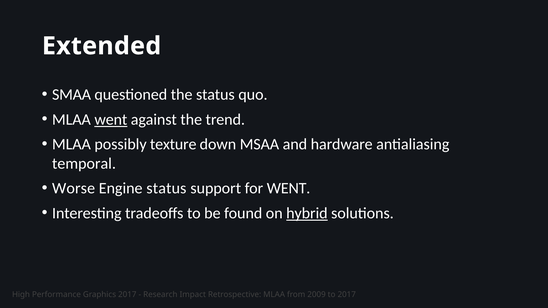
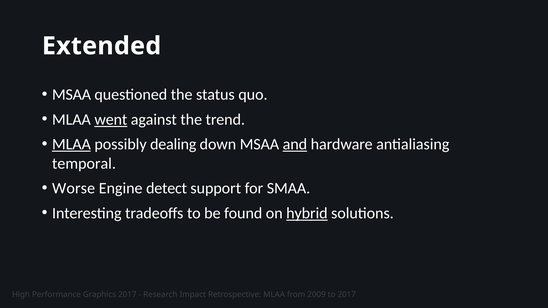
SMAA at (72, 95): SMAA -> MSAA
MLAA at (71, 144) underline: none -> present
texture: texture -> dealing
and underline: none -> present
Engine status: status -> detect
for WENT: WENT -> SMAA
